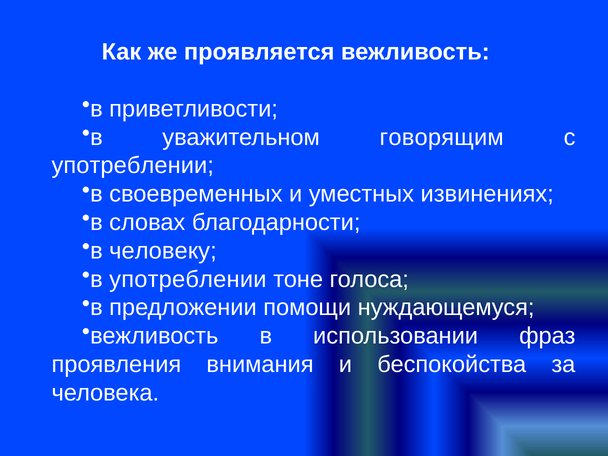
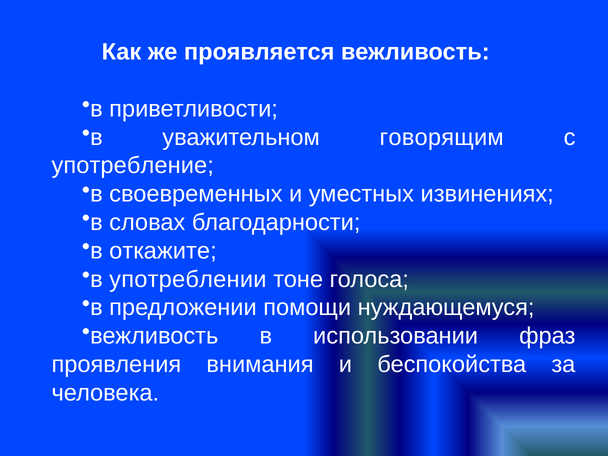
употреблении at (133, 166): употреблении -> употребление
человеку: человеку -> откажите
